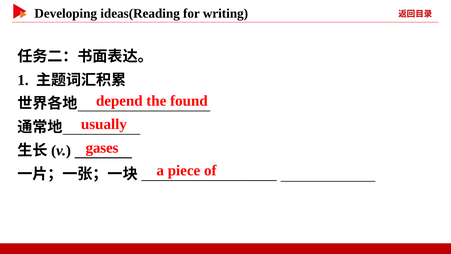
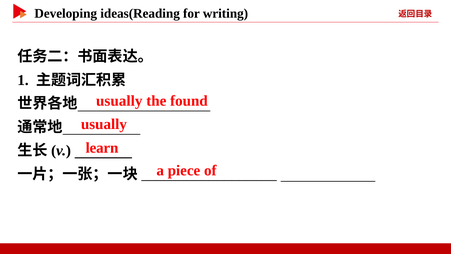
depend at (119, 101): depend -> usually
gases: gases -> learn
